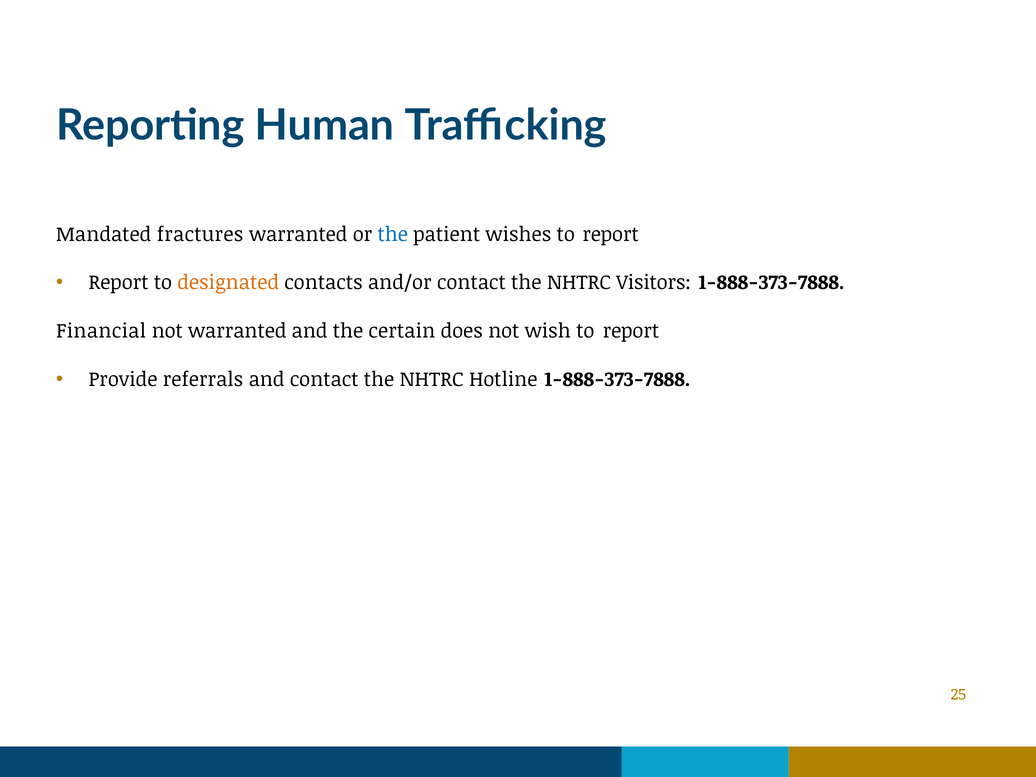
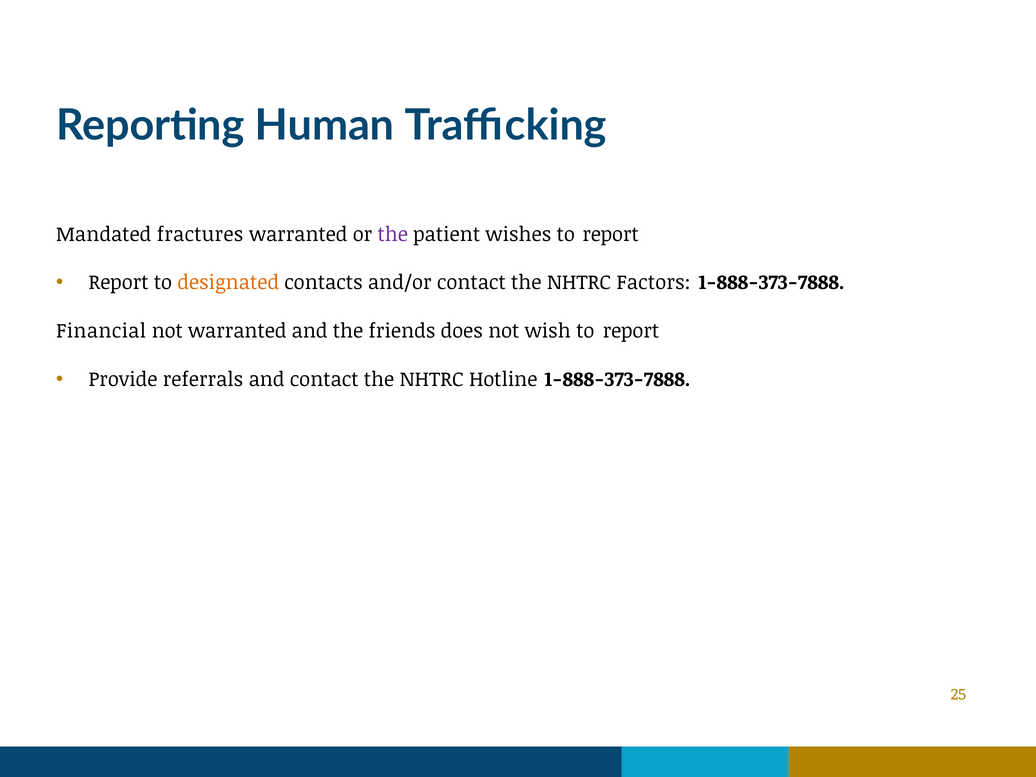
the at (393, 234) colour: blue -> purple
Visitors: Visitors -> Factors
certain: certain -> friends
